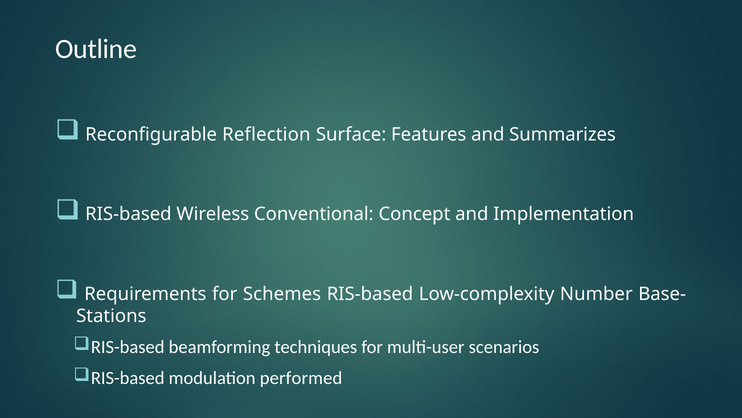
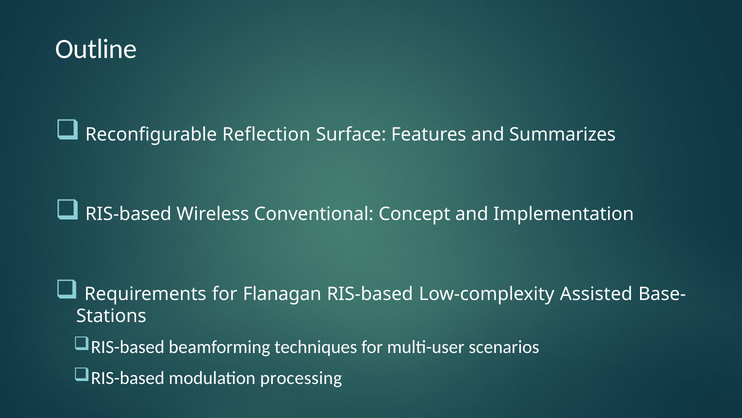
Schemes: Schemes -> Flanagan
Number: Number -> Assisted
performed: performed -> processing
